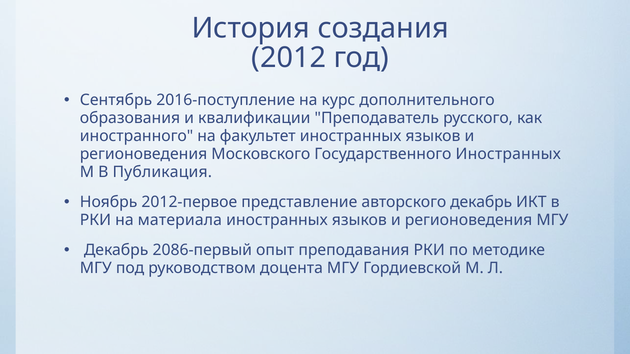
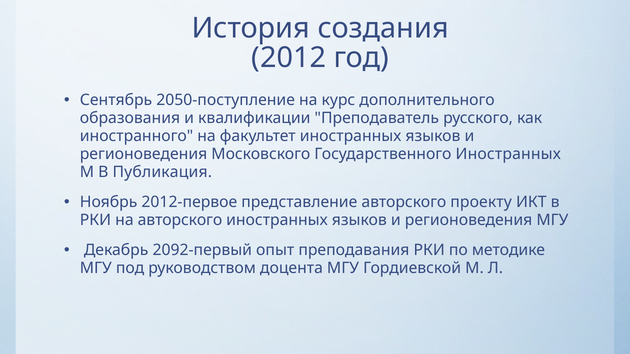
2016-поступление: 2016-поступление -> 2050-поступление
авторского декабрь: декабрь -> проекту
на материала: материала -> авторского
2086-первый: 2086-первый -> 2092-первый
